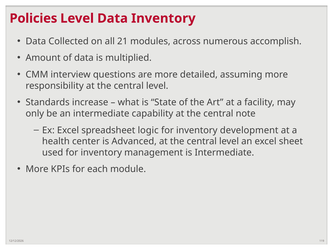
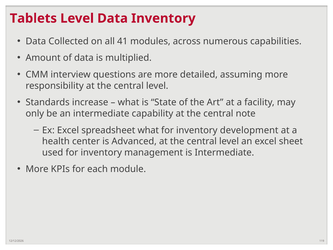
Policies: Policies -> Tablets
21: 21 -> 41
accomplish: accomplish -> capabilities
spreadsheet logic: logic -> what
